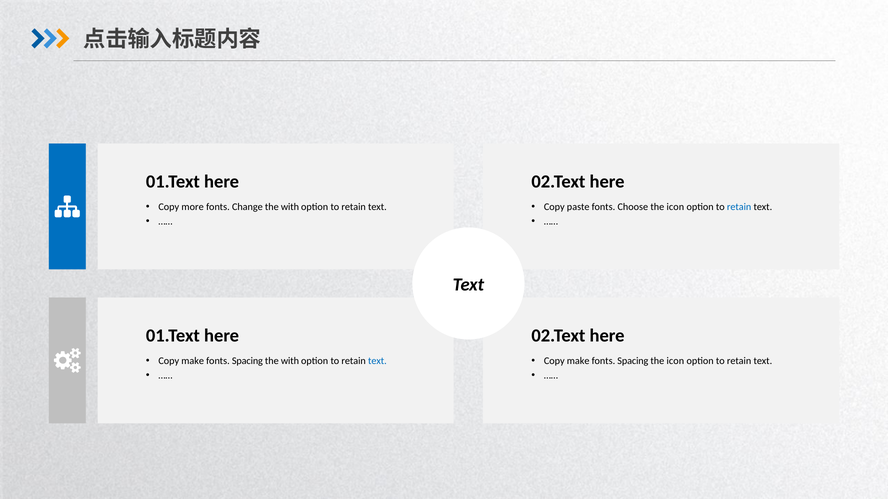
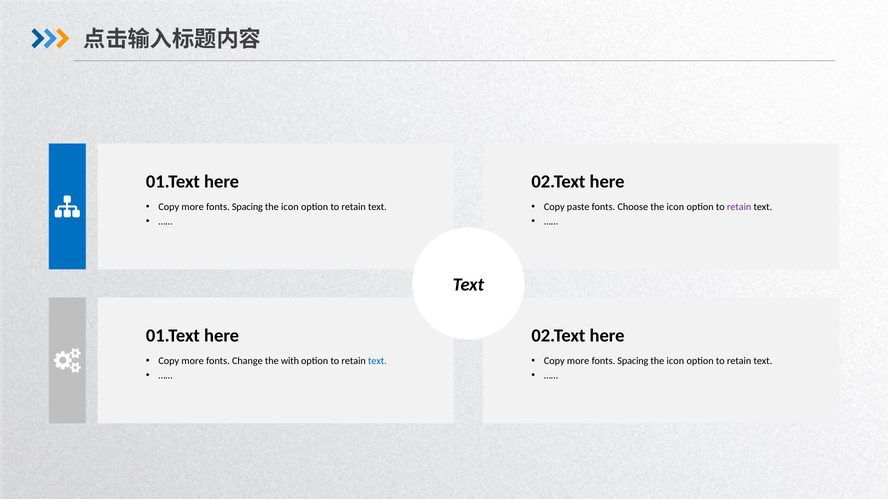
Change at (247, 207): Change -> Spacing
with at (290, 207): with -> icon
retain at (739, 207) colour: blue -> purple
make at (193, 361): make -> more
Spacing at (247, 361): Spacing -> Change
make at (578, 361): make -> more
